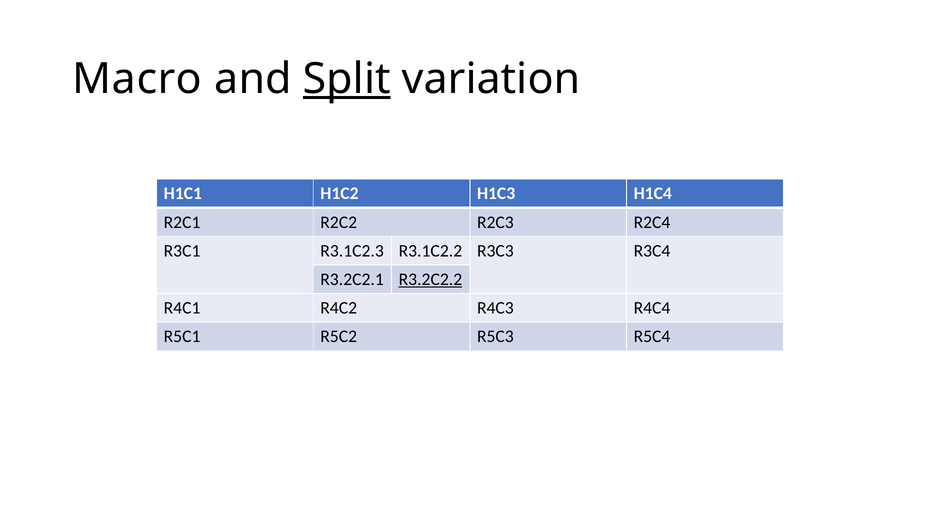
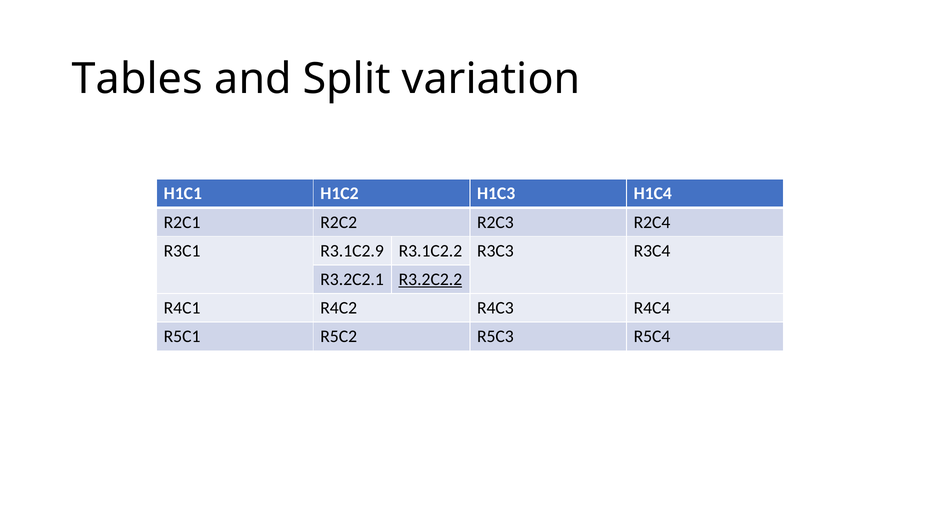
Macro: Macro -> Tables
Split underline: present -> none
R3.1C2.3: R3.1C2.3 -> R3.1C2.9
